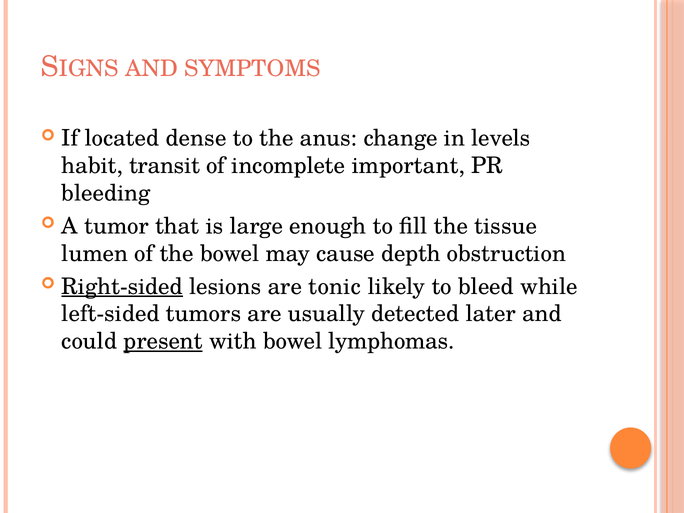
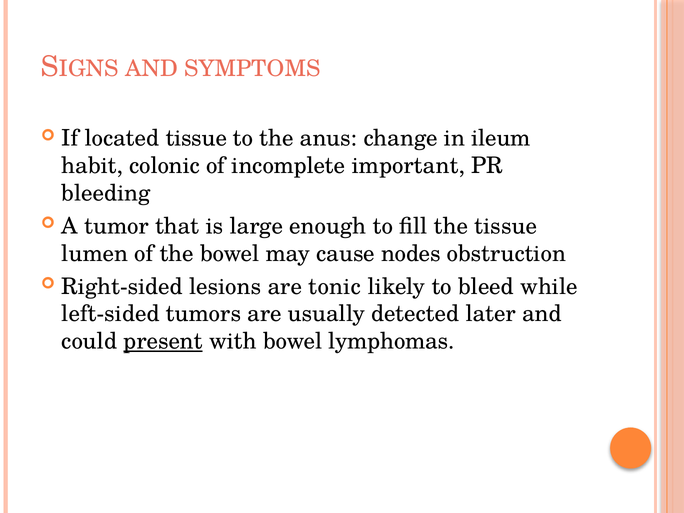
located dense: dense -> tissue
levels: levels -> ileum
transit: transit -> colonic
depth: depth -> nodes
Right-sided underline: present -> none
